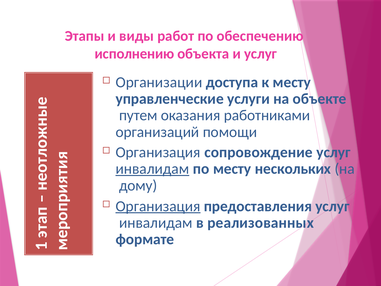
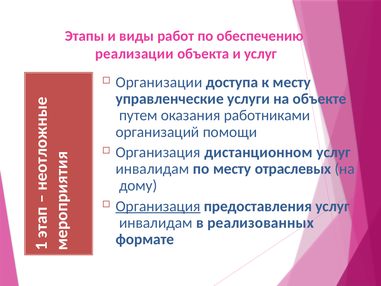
исполнению: исполнению -> реализации
сопровождение: сопровождение -> дистанционном
инвалидам at (152, 169) underline: present -> none
нескольких: нескольких -> отраслевых
